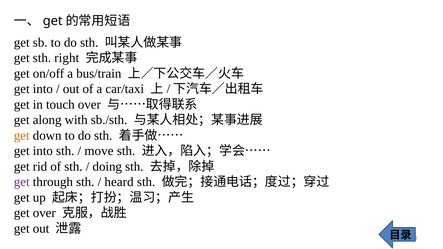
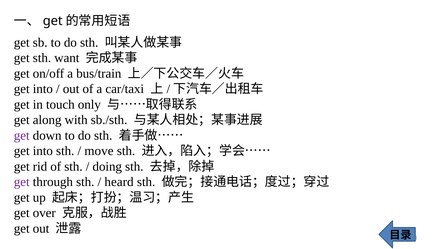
right: right -> want
touch over: over -> only
get at (22, 136) colour: orange -> purple
